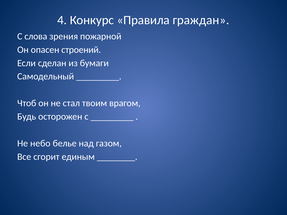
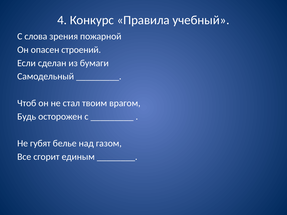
граждан: граждан -> учебный
небо: небо -> губят
